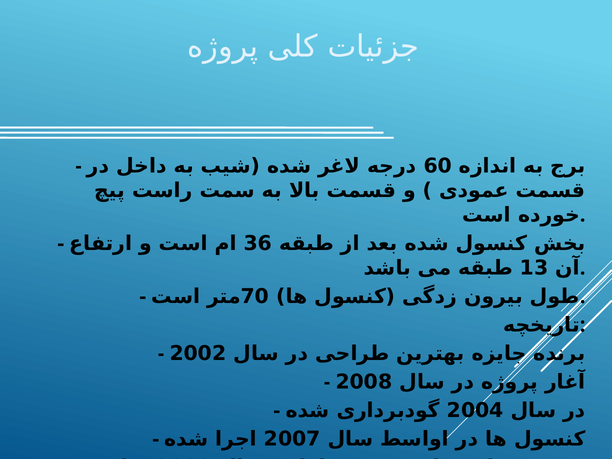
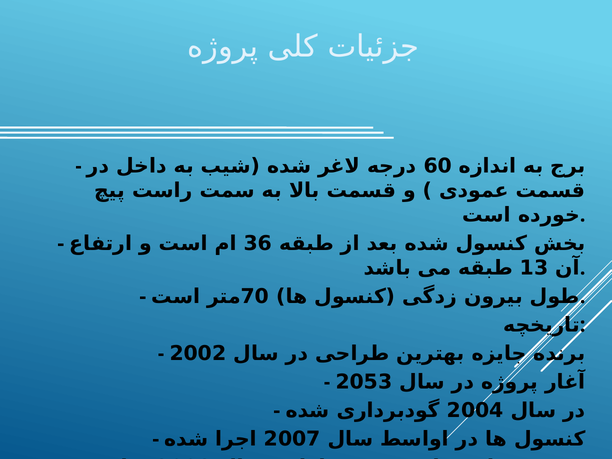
2008 at (364, 382): 2008 -> 2053
